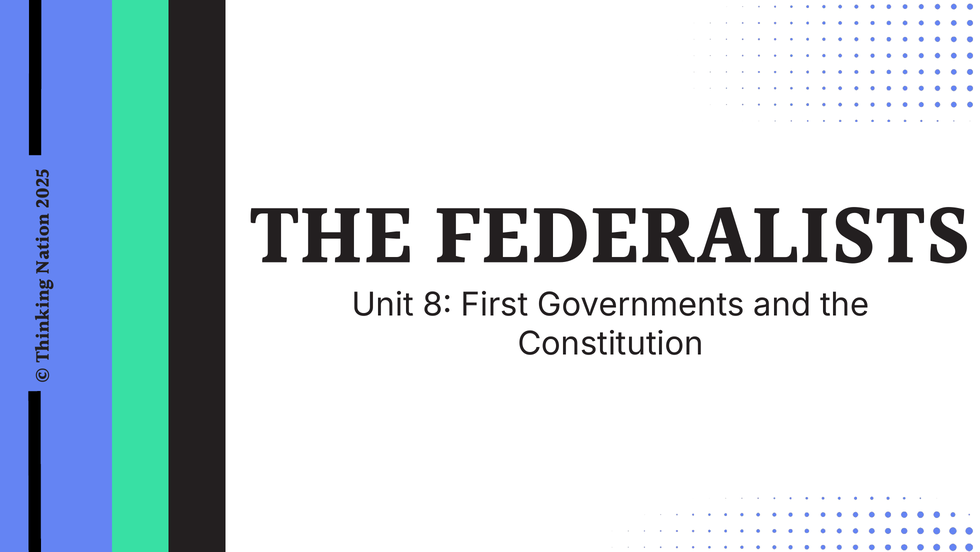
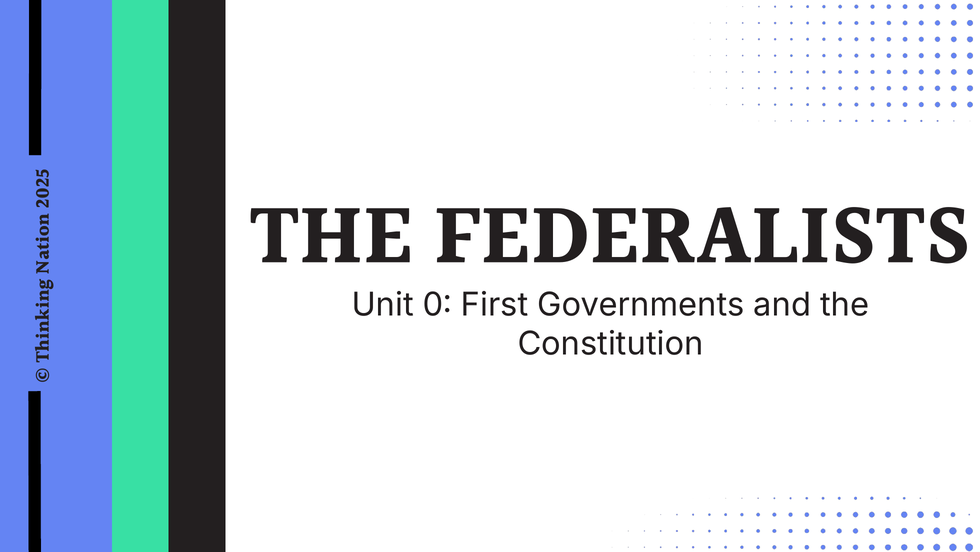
8 at (438, 304): 8 -> 0
